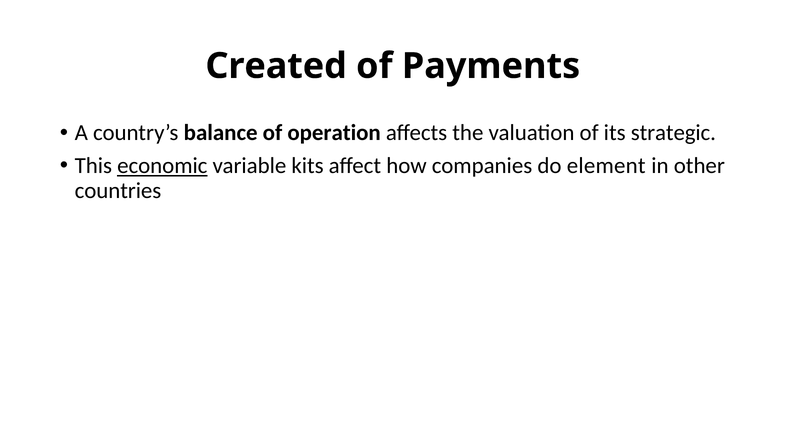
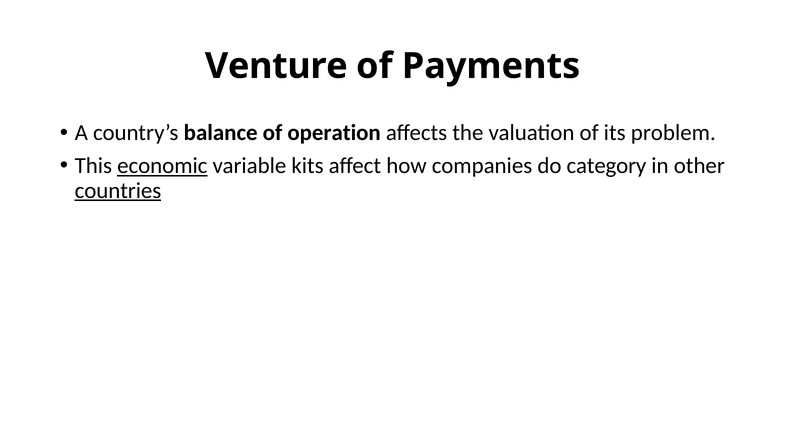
Created: Created -> Venture
strategic: strategic -> problem
element: element -> category
countries underline: none -> present
